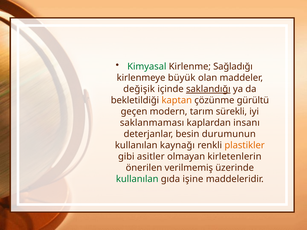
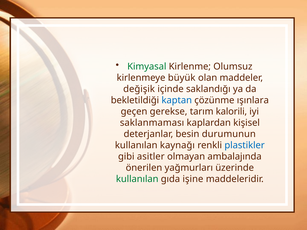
Sağladığı: Sağladığı -> Olumsuz
saklandığı underline: present -> none
kaptan colour: orange -> blue
gürültü: gürültü -> ışınlara
modern: modern -> gerekse
sürekli: sürekli -> kalorili
insanı: insanı -> kişisel
plastikler colour: orange -> blue
kirletenlerin: kirletenlerin -> ambalajında
verilmemiş: verilmemiş -> yağmurları
